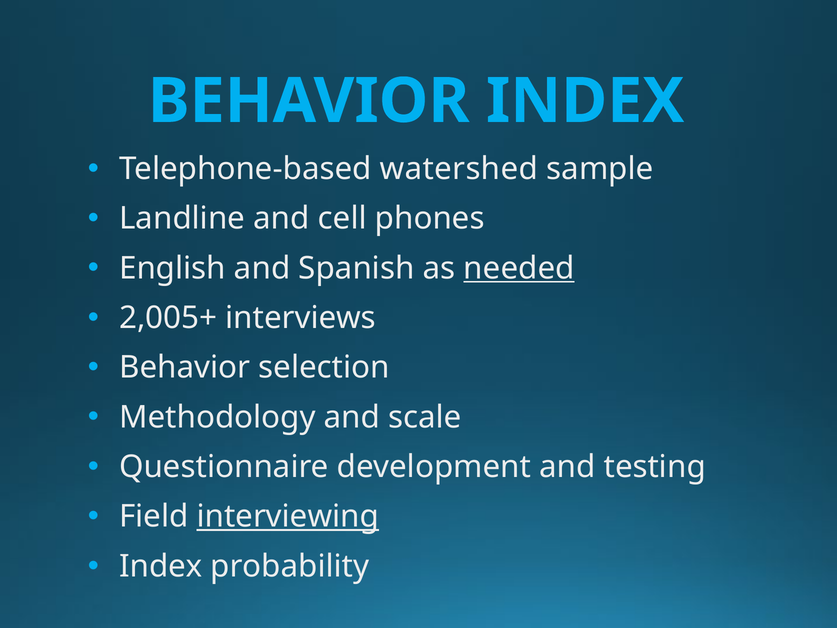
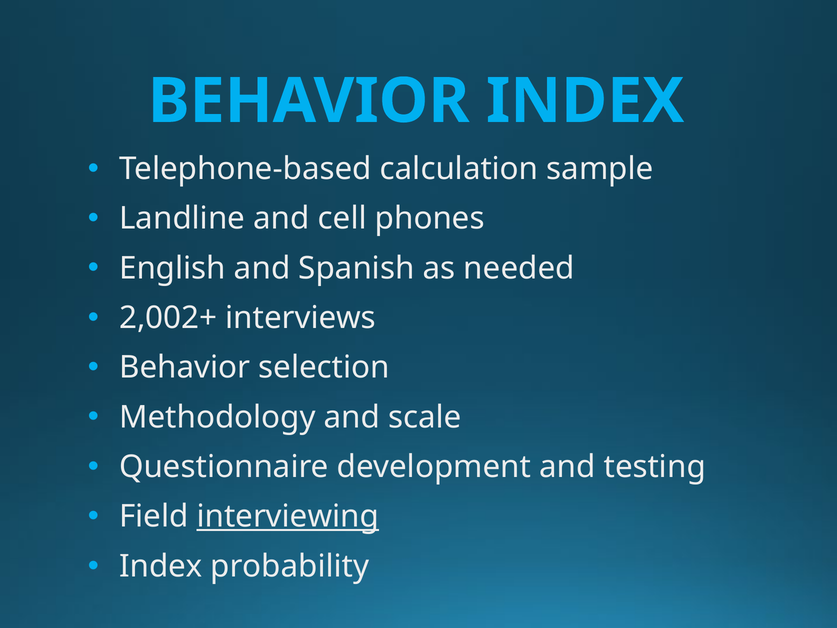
watershed: watershed -> calculation
needed underline: present -> none
2,005+: 2,005+ -> 2,002+
